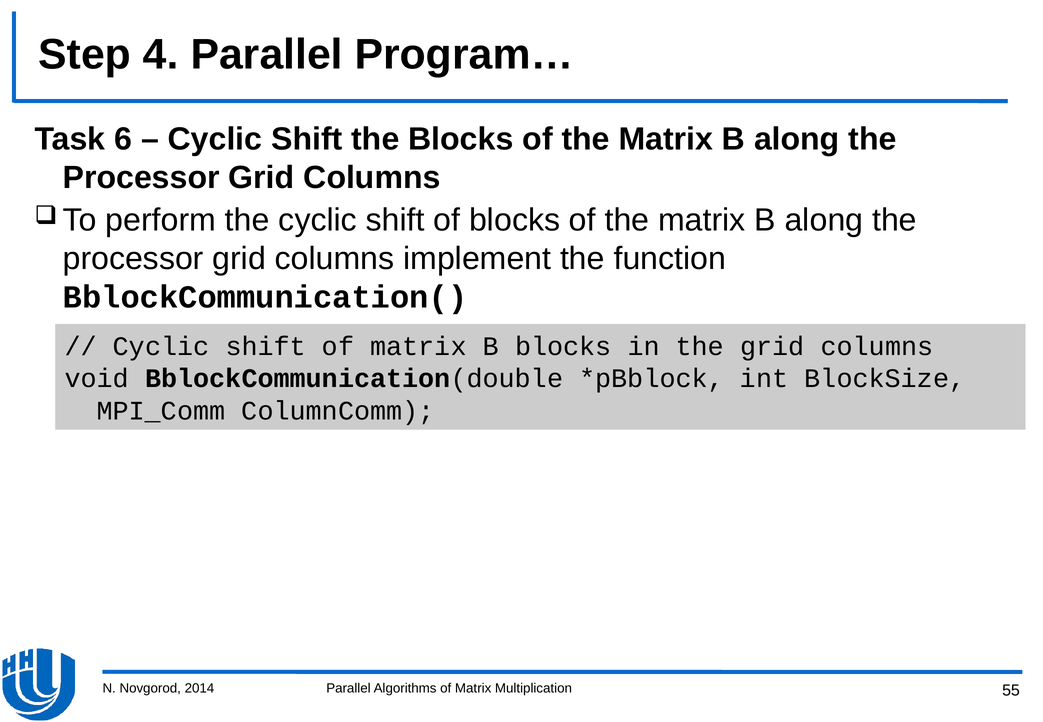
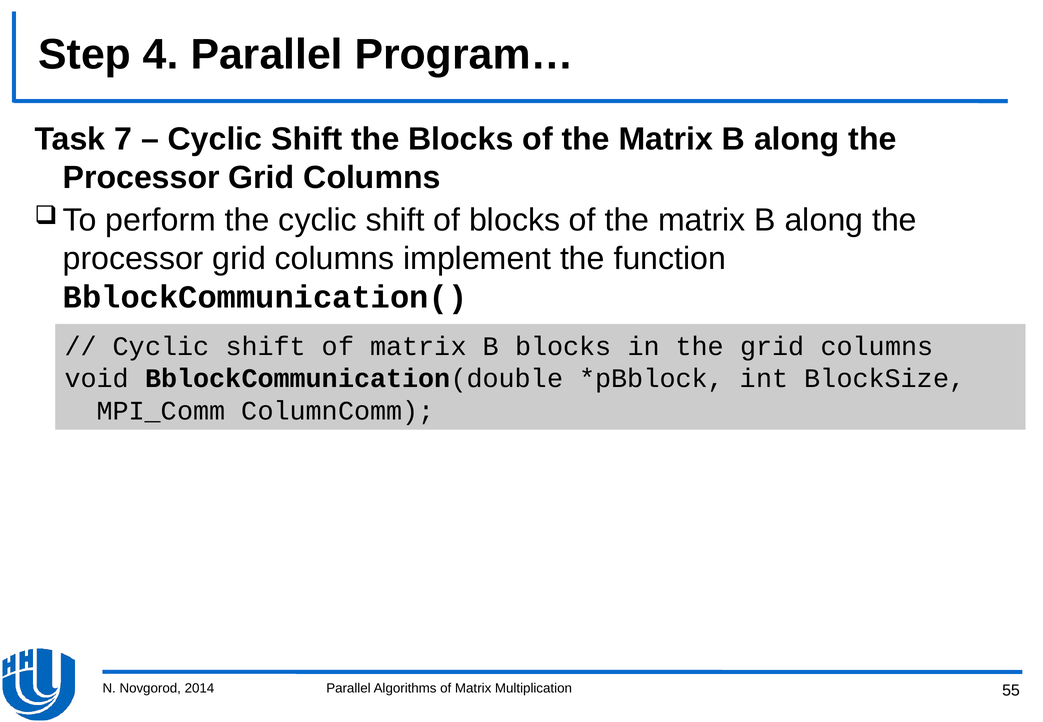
6: 6 -> 7
